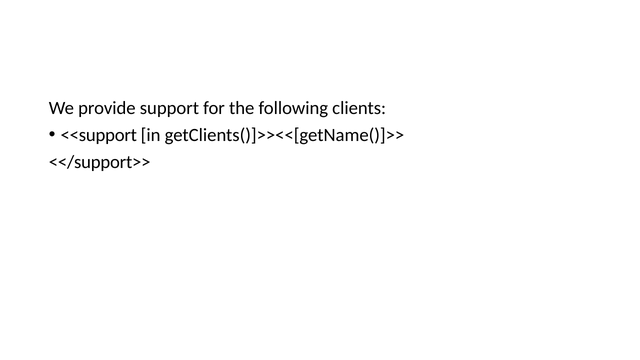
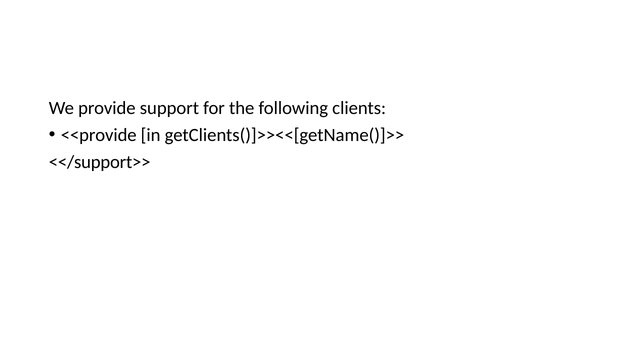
<<support: <<support -> <<provide
